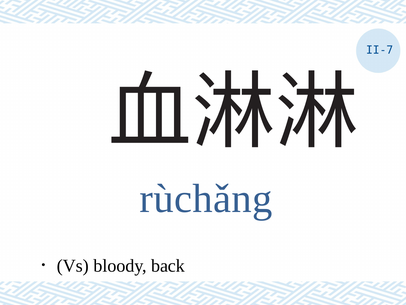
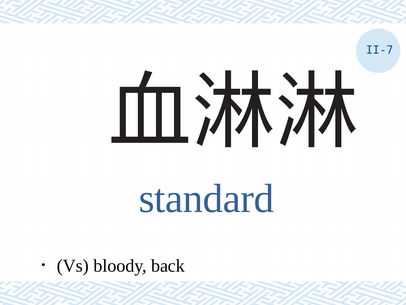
rùchǎng: rùchǎng -> standard
